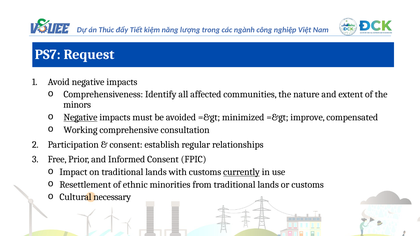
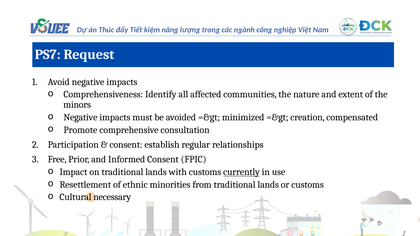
Negative at (80, 118) underline: present -> none
improve: improve -> creation
Working: Working -> Promote
